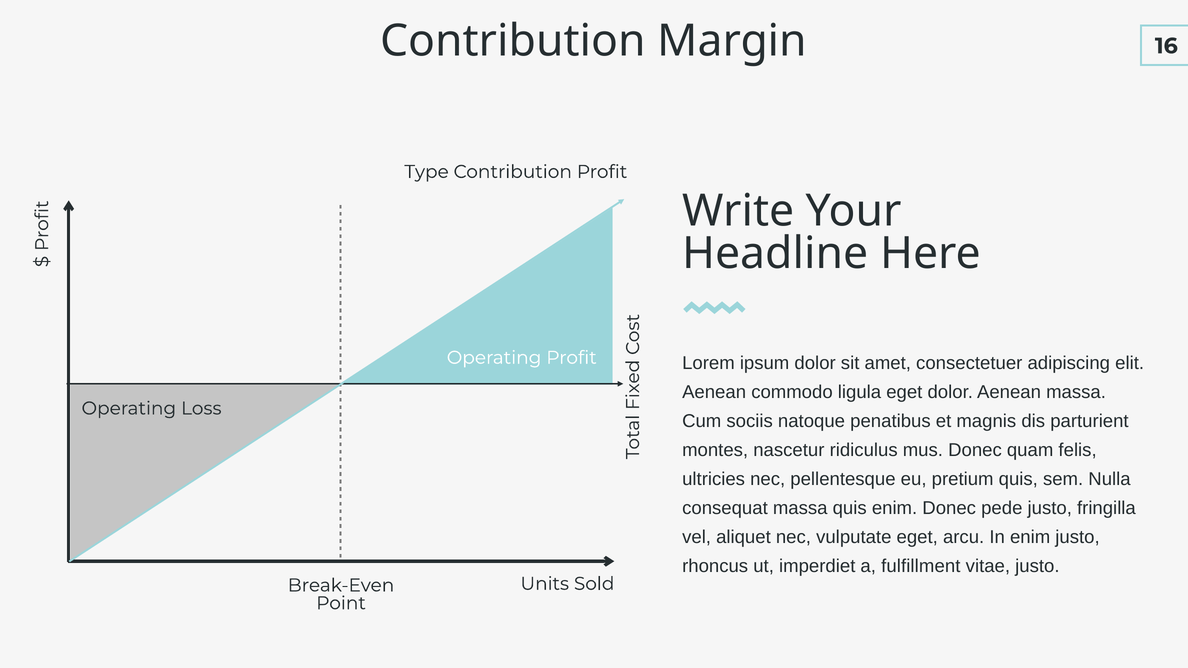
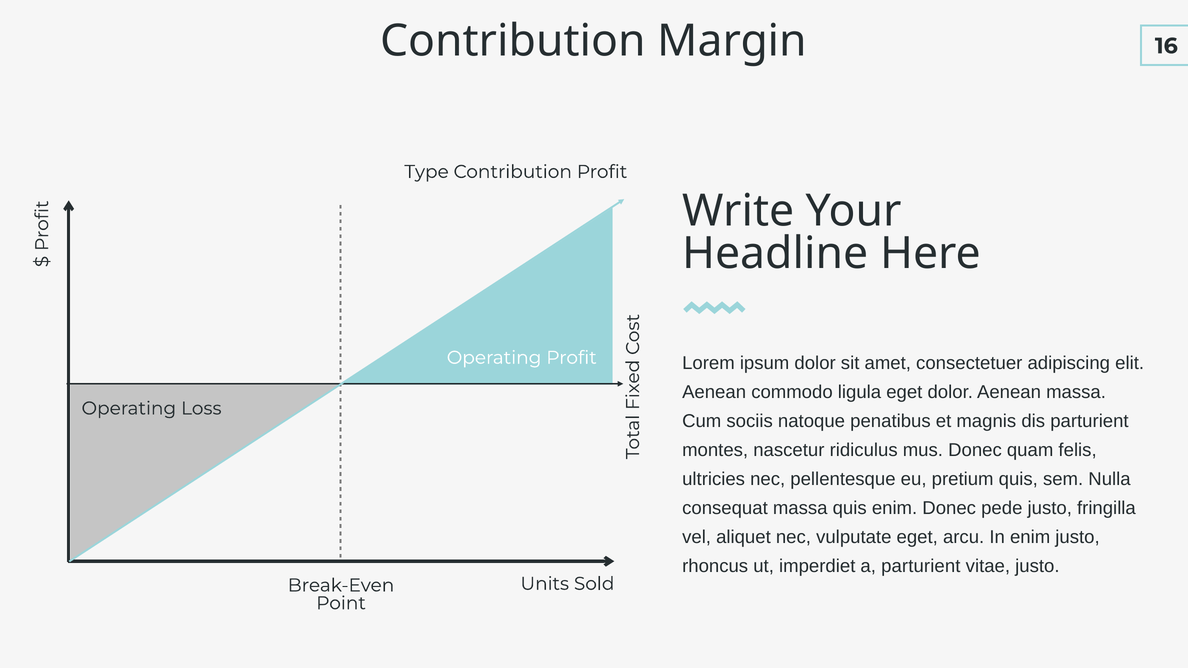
a fulfillment: fulfillment -> parturient
